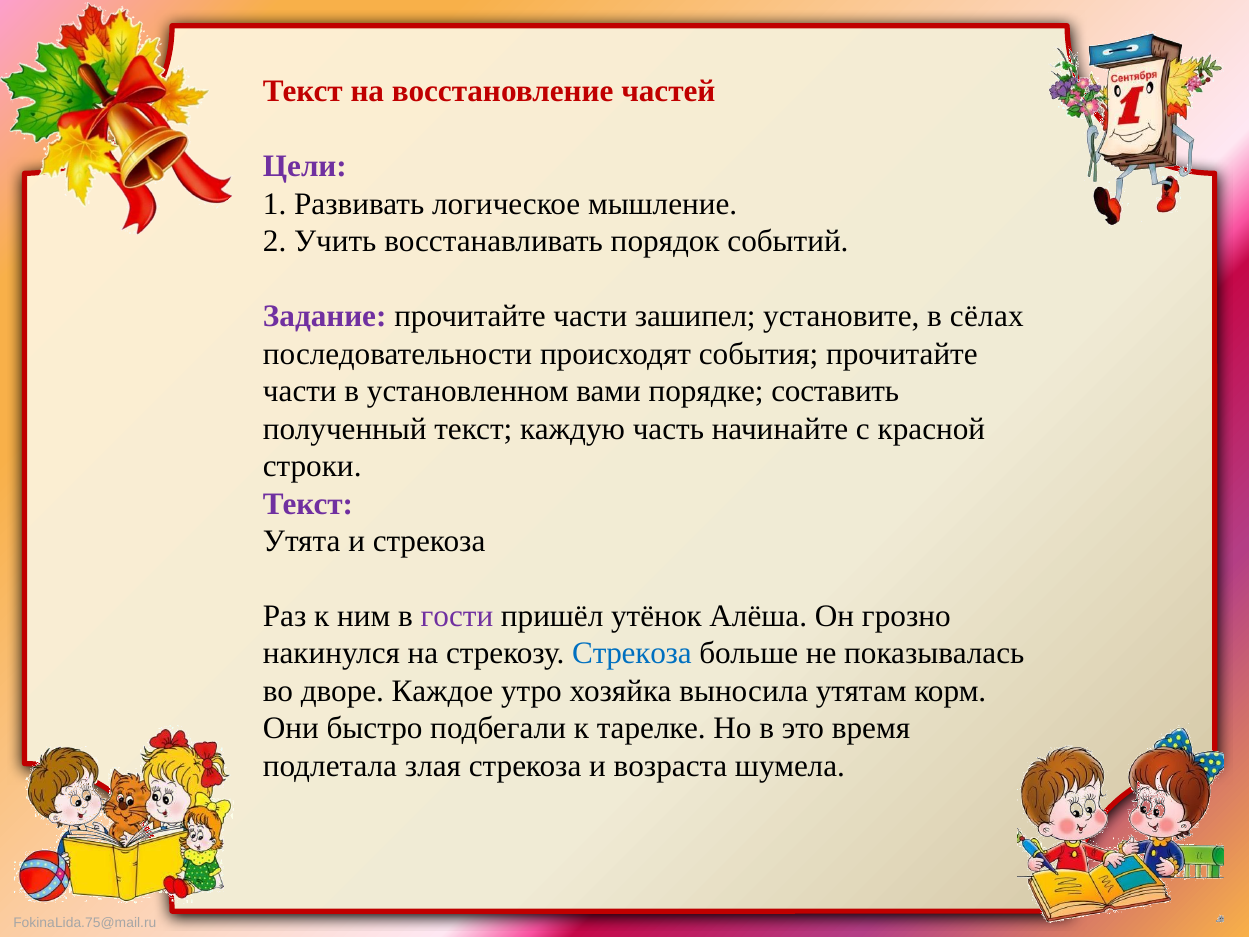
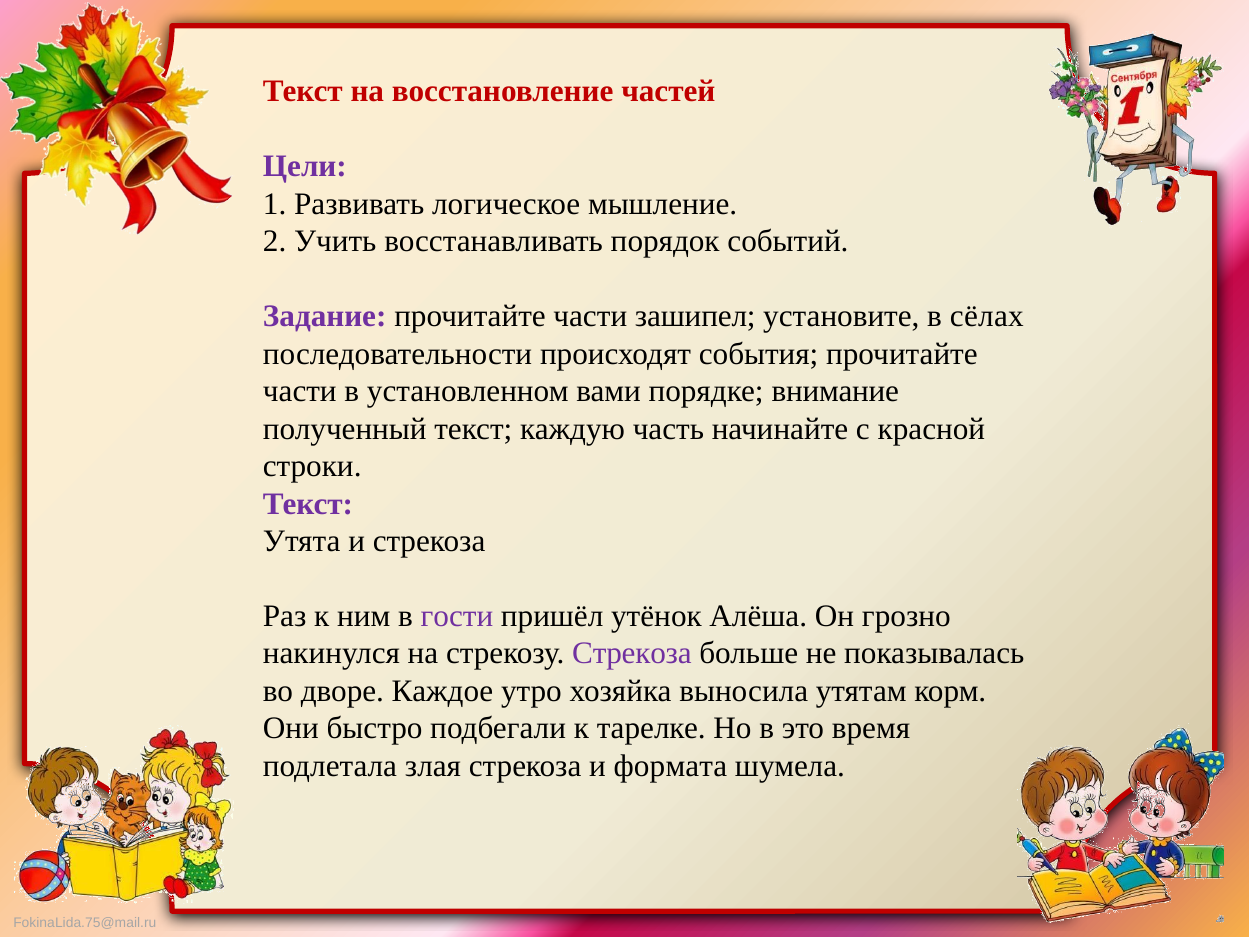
составить: составить -> внимание
Стрекоза at (632, 653) colour: blue -> purple
возраста: возраста -> формата
